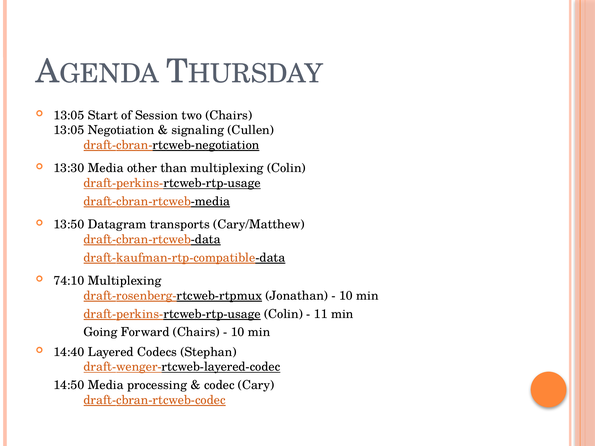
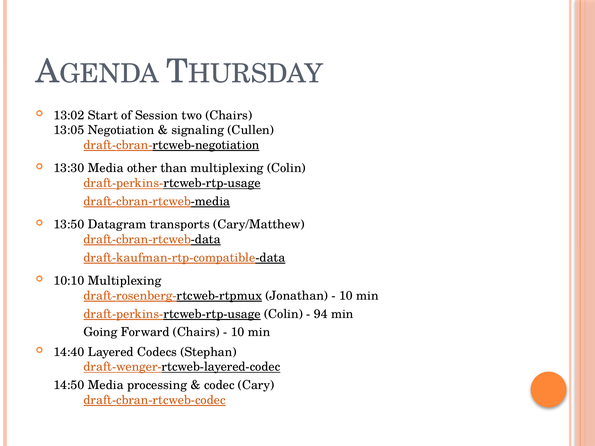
13:05 at (69, 115): 13:05 -> 13:02
74:10: 74:10 -> 10:10
11: 11 -> 94
